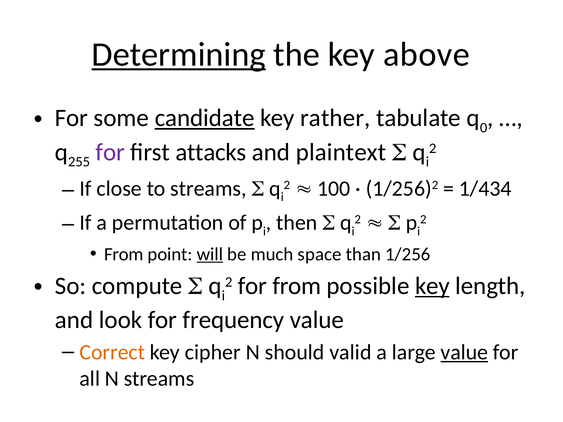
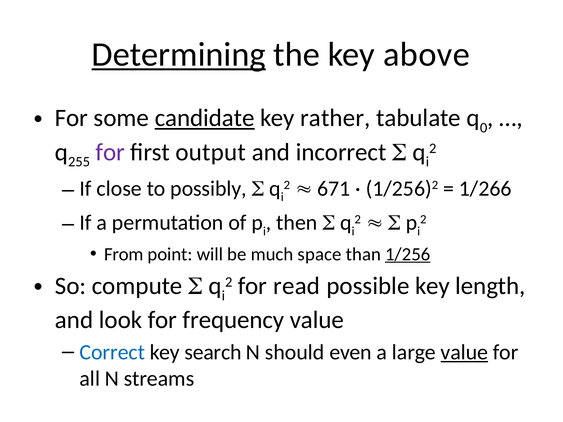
attacks: attacks -> output
plaintext: plaintext -> incorrect
to streams: streams -> possibly
100: 100 -> 671
1/434: 1/434 -> 1/266
will underline: present -> none
1/256 underline: none -> present
for from: from -> read
key at (432, 286) underline: present -> none
Correct colour: orange -> blue
cipher: cipher -> search
valid: valid -> even
